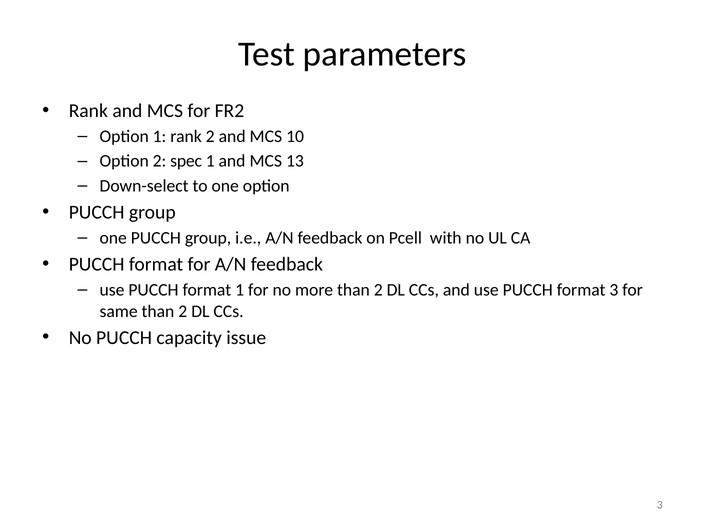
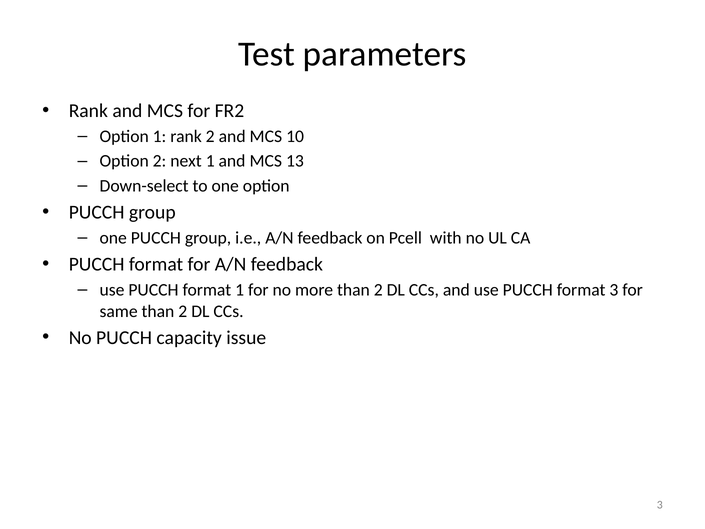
spec: spec -> next
